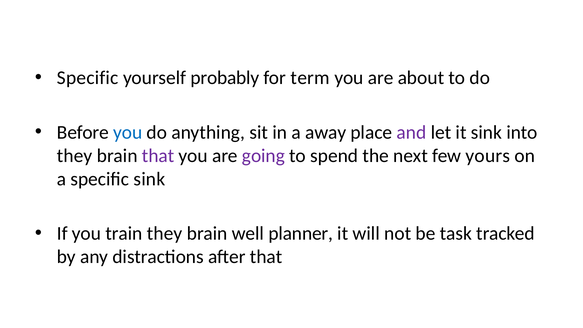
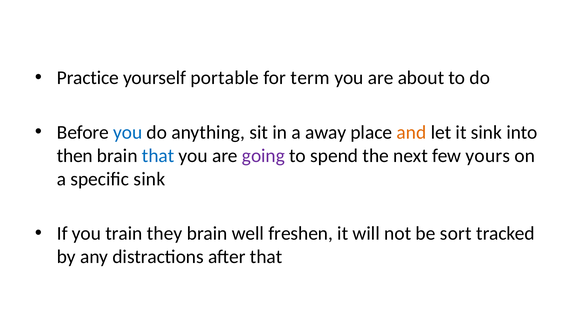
Specific at (88, 78): Specific -> Practice
probably: probably -> portable
and colour: purple -> orange
they at (75, 156): they -> then
that at (158, 156) colour: purple -> blue
planner: planner -> freshen
task: task -> sort
